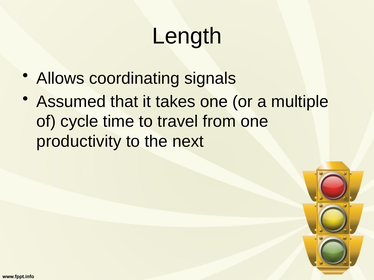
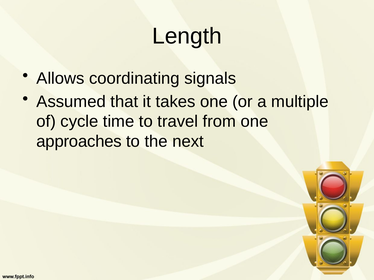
productivity: productivity -> approaches
